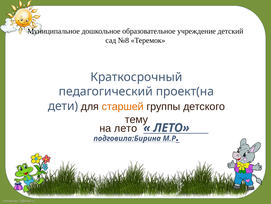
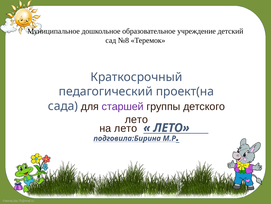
дети: дети -> сада
старшей colour: orange -> purple
тему at (136, 119): тему -> лето
